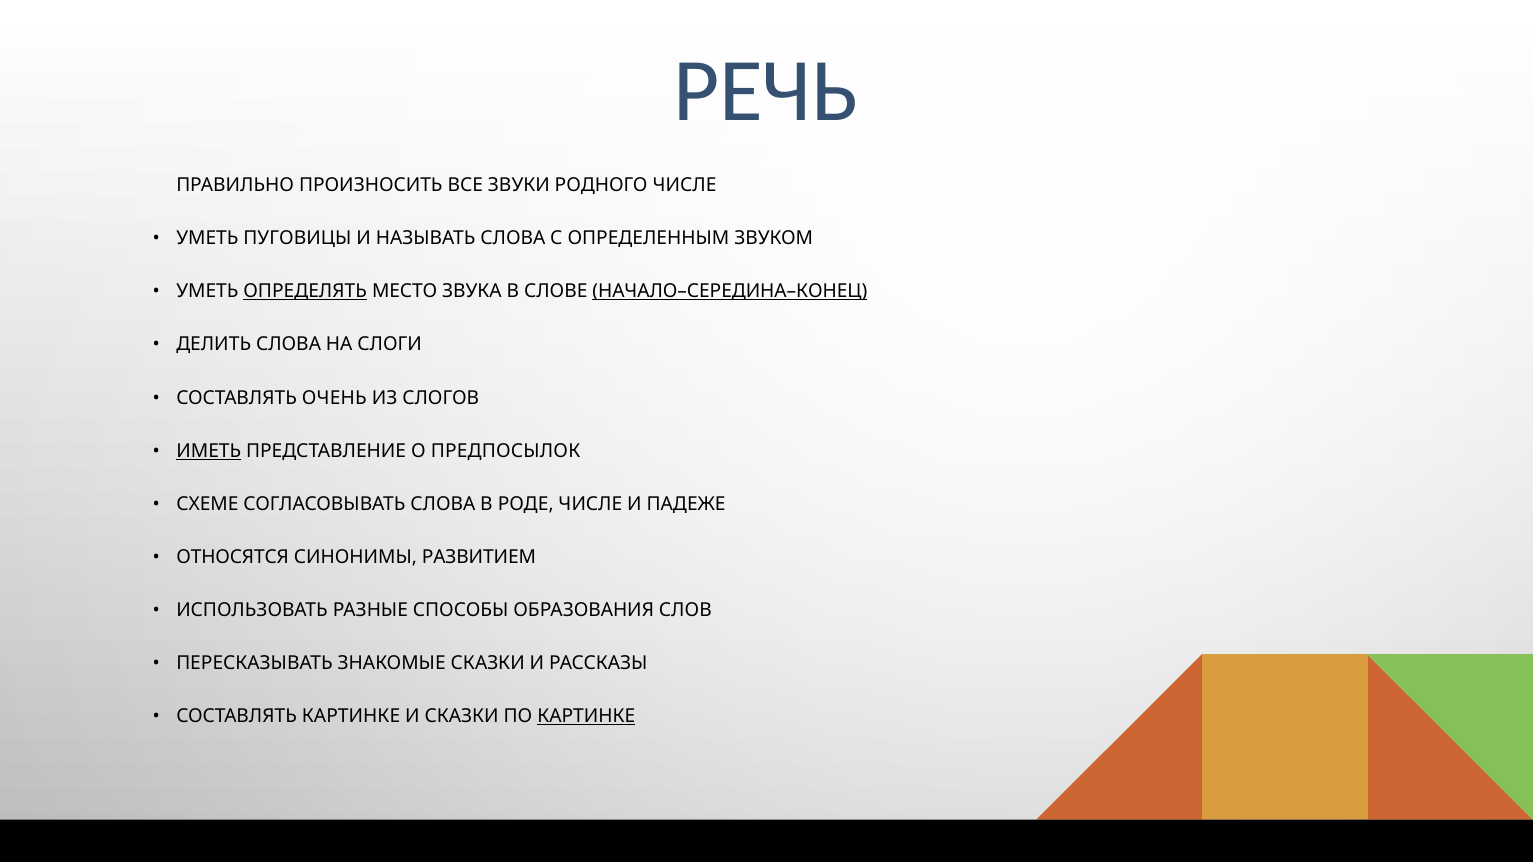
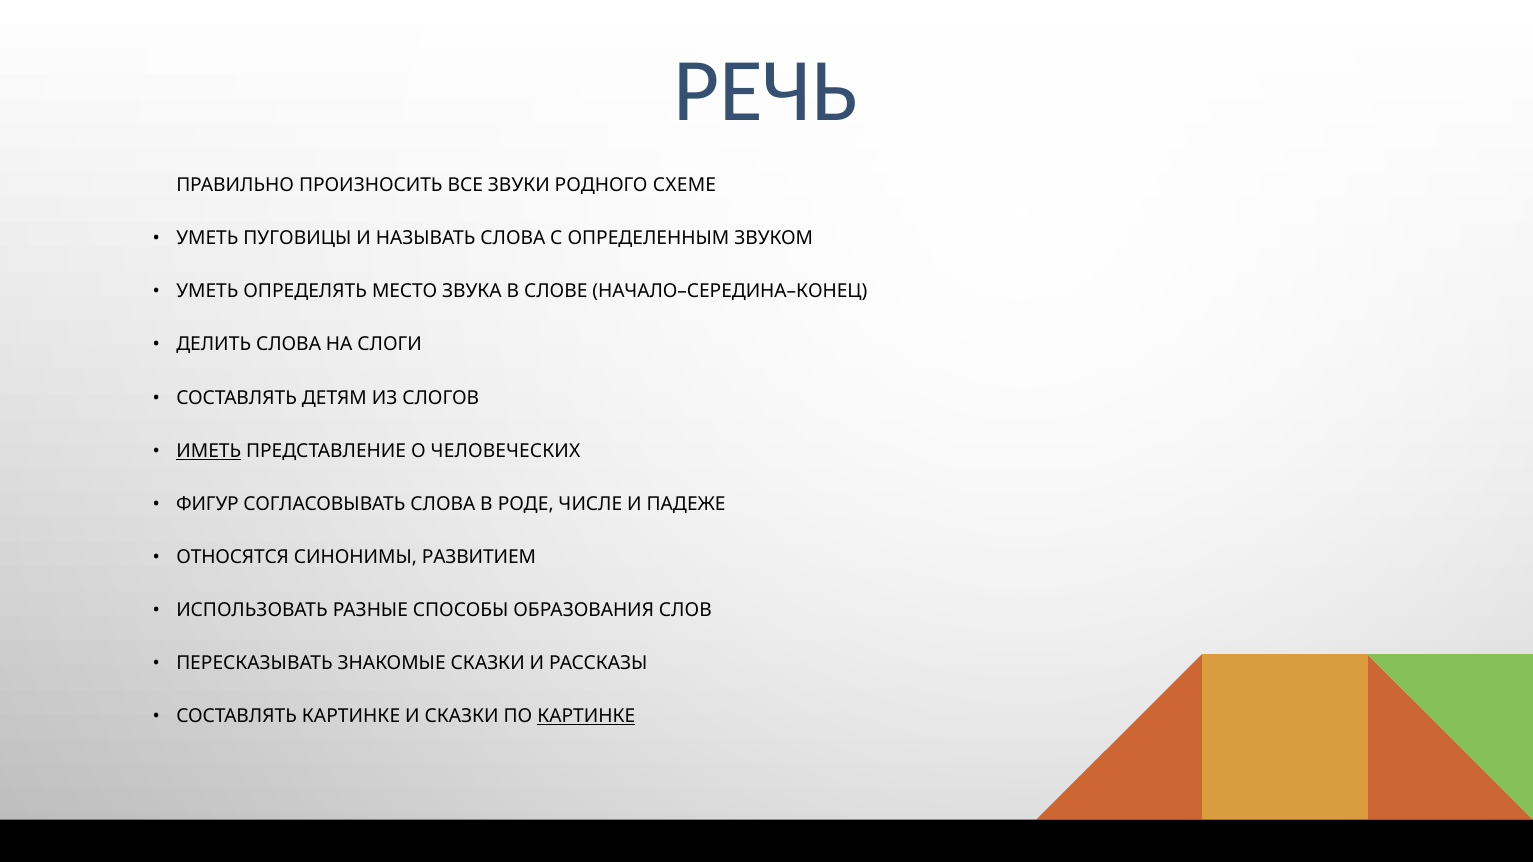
РОДНОГО ЧИСЛЕ: ЧИСЛЕ -> СХЕМЕ
ОПРЕДЕЛЯТЬ underline: present -> none
НАЧАЛО–СЕРЕДИНА–КОНЕЦ underline: present -> none
ОЧЕНЬ: ОЧЕНЬ -> ДЕТЯМ
ПРЕДПОСЫЛОК: ПРЕДПОСЫЛОК -> ЧЕЛОВЕЧЕСКИХ
СХЕМЕ: СХЕМЕ -> ФИГУР
